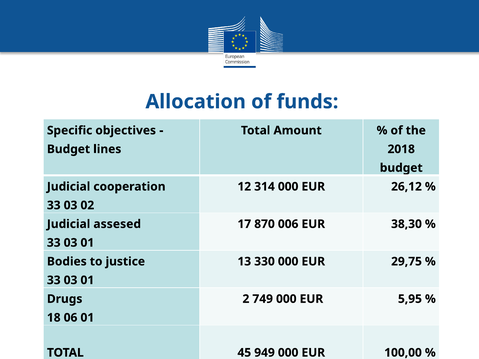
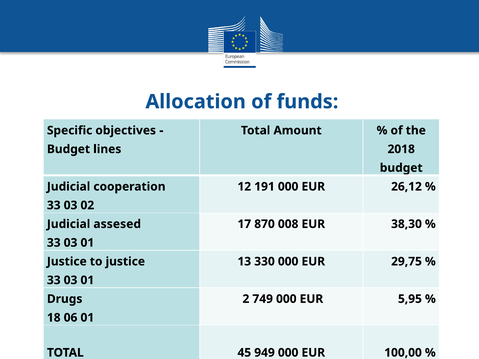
314: 314 -> 191
006: 006 -> 008
Bodies at (67, 262): Bodies -> Justice
